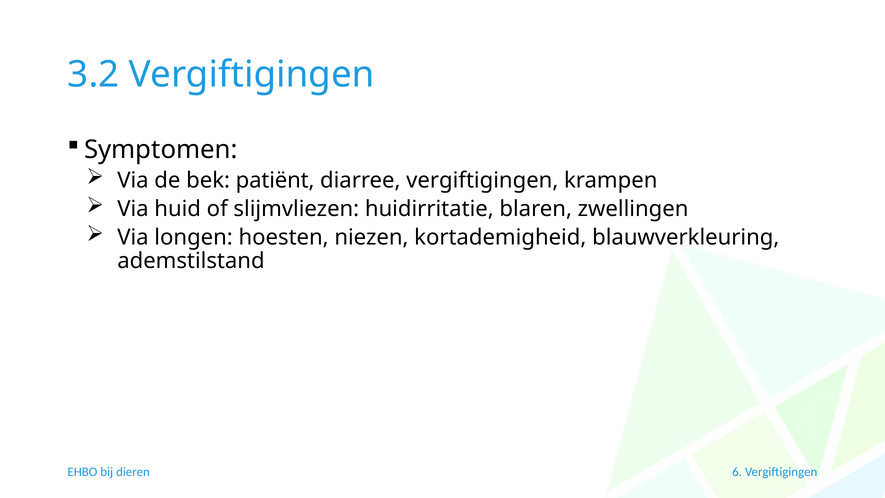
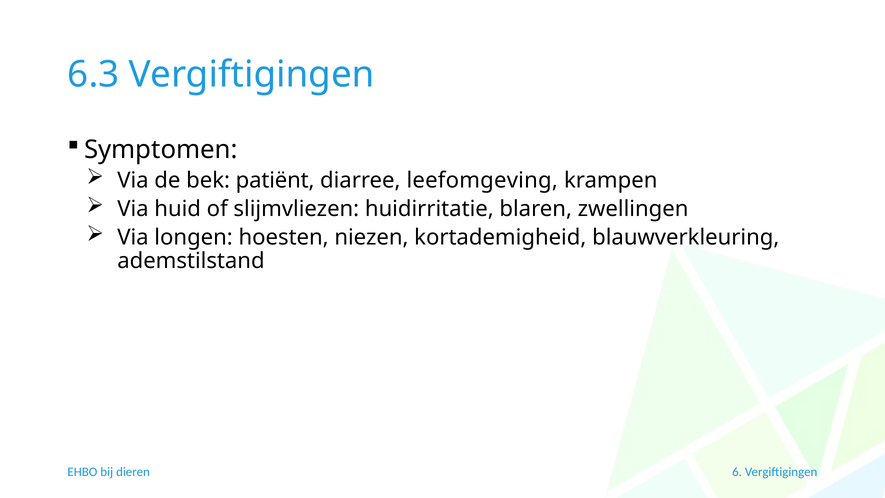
3.2: 3.2 -> 6.3
diarree vergiftigingen: vergiftigingen -> leefomgeving
